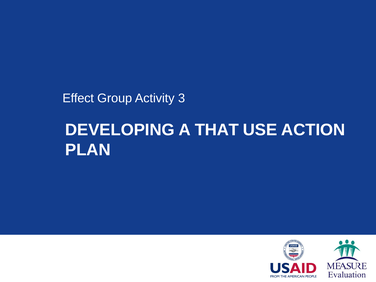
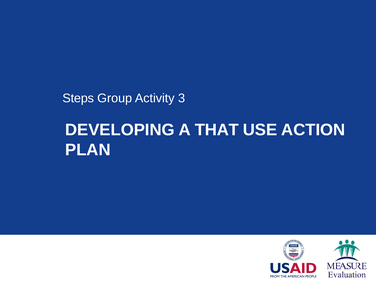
Effect: Effect -> Steps
